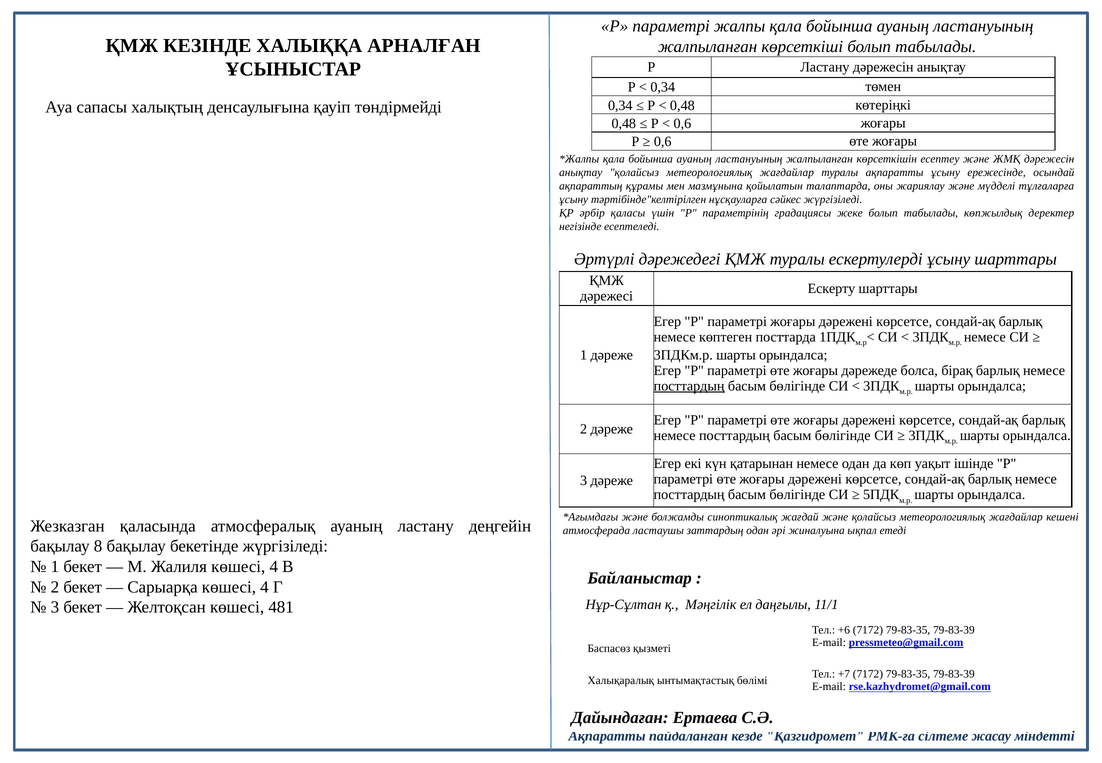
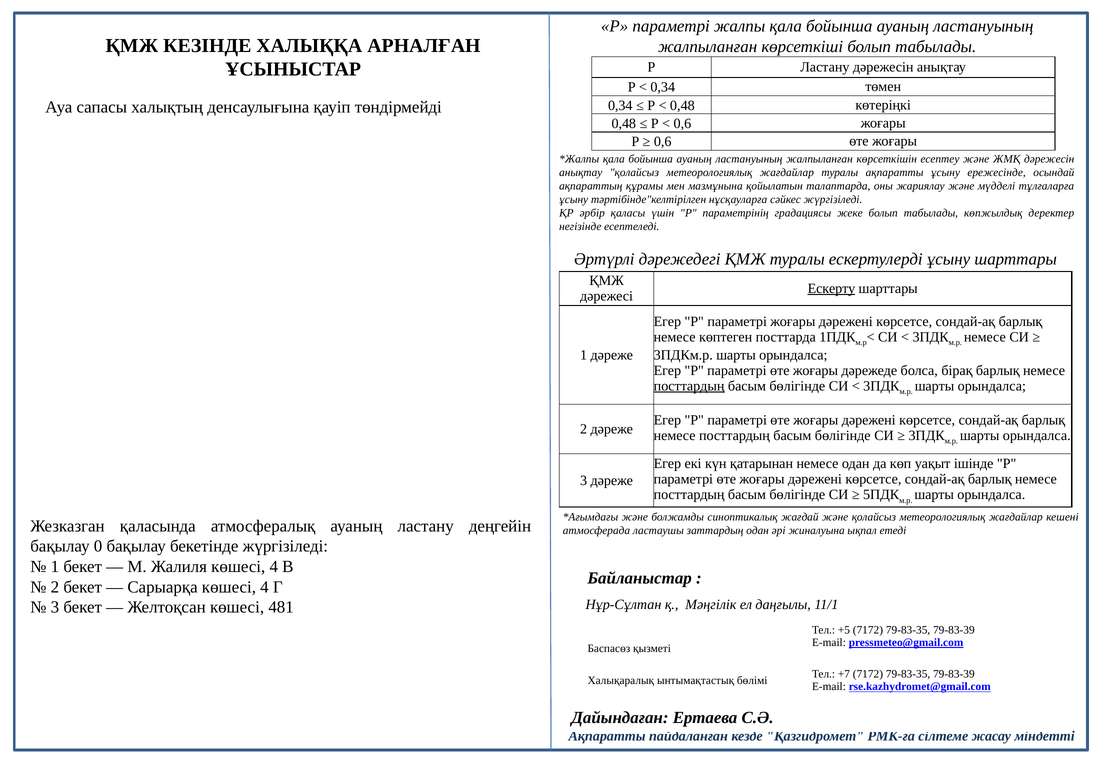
Ескерту underline: none -> present
8: 8 -> 0
+6: +6 -> +5
